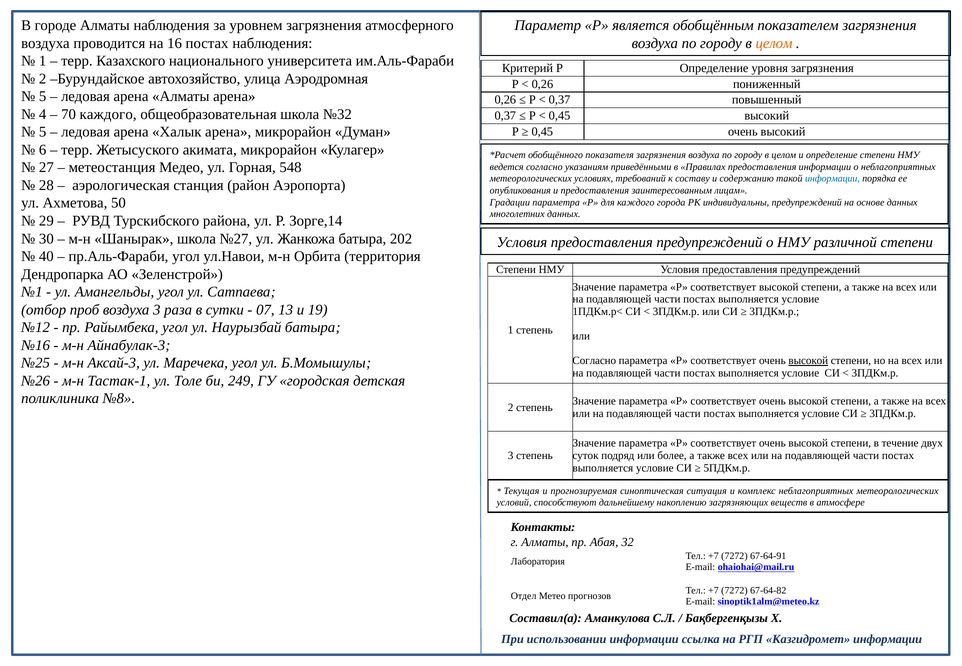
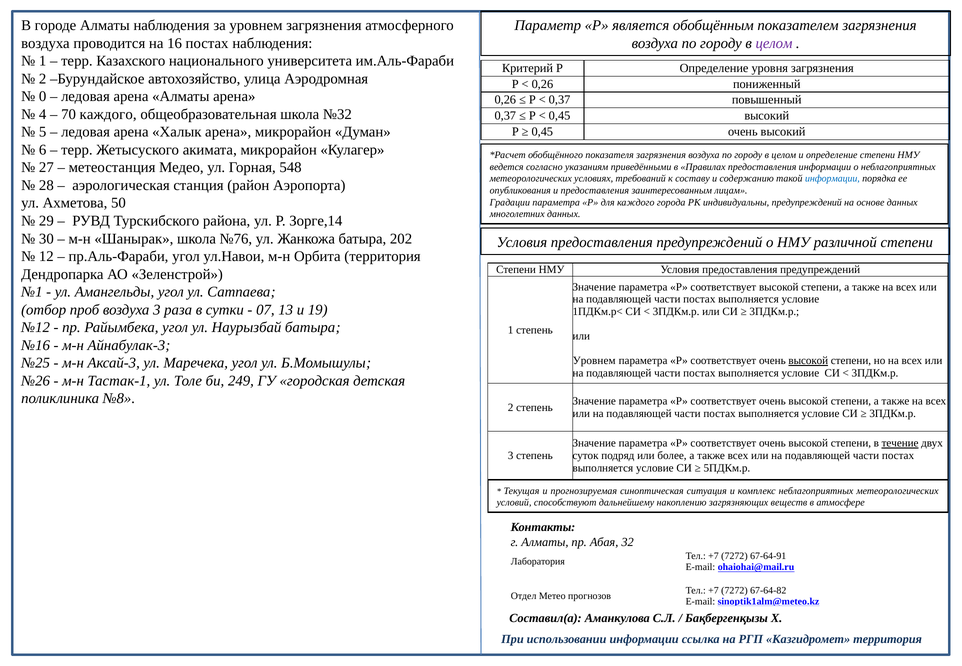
целом at (774, 43) colour: orange -> purple
5 at (43, 97): 5 -> 0
№27: №27 -> №76
40: 40 -> 12
Согласно at (594, 361): Согласно -> Уровнем
течение underline: none -> present
Казгидромет информации: информации -> территория
